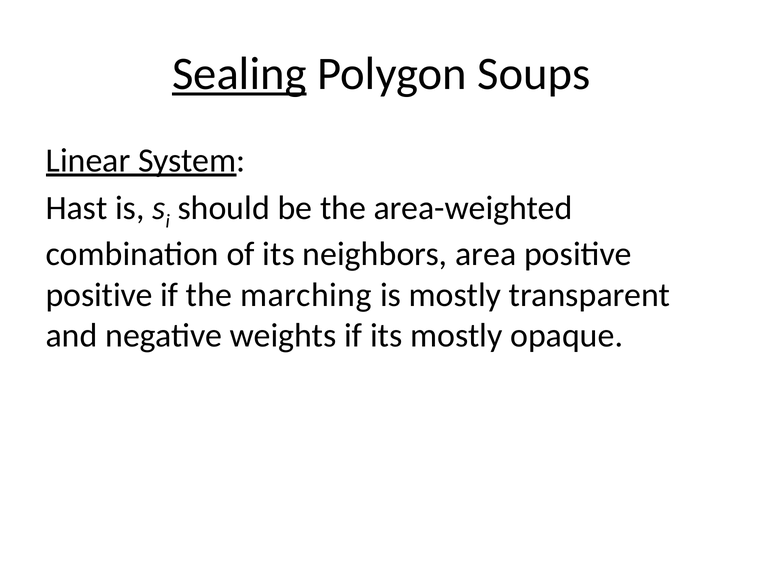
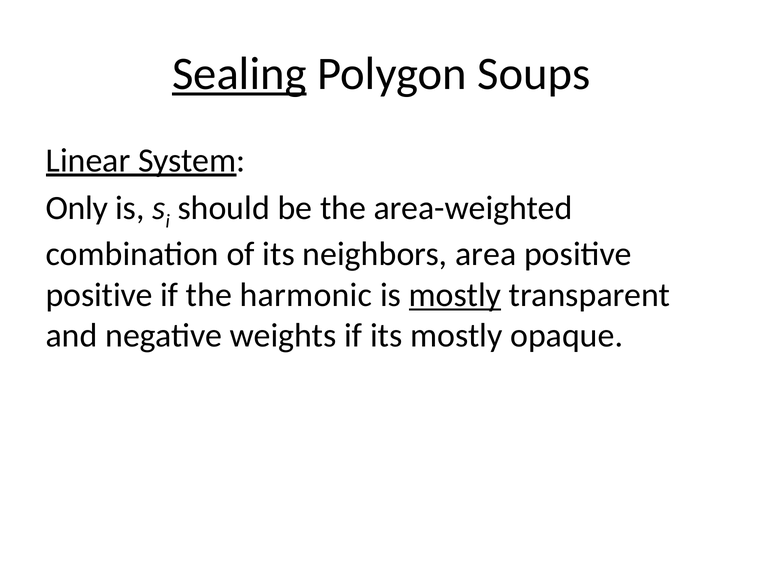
Hast: Hast -> Only
marching: marching -> harmonic
mostly at (455, 295) underline: none -> present
